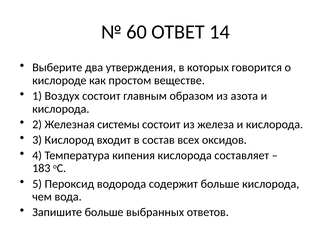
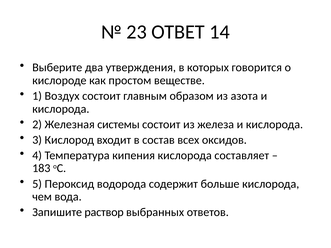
60: 60 -> 23
Запишите больше: больше -> раствор
